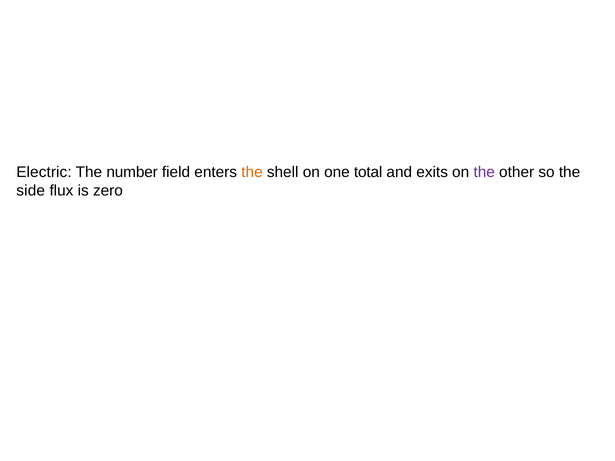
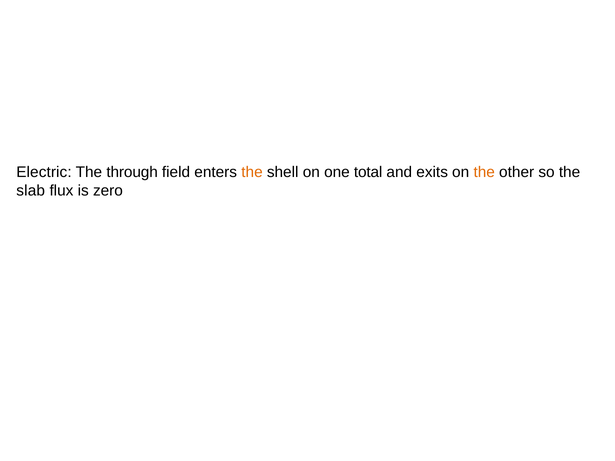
number: number -> through
the at (484, 172) colour: purple -> orange
side: side -> slab
